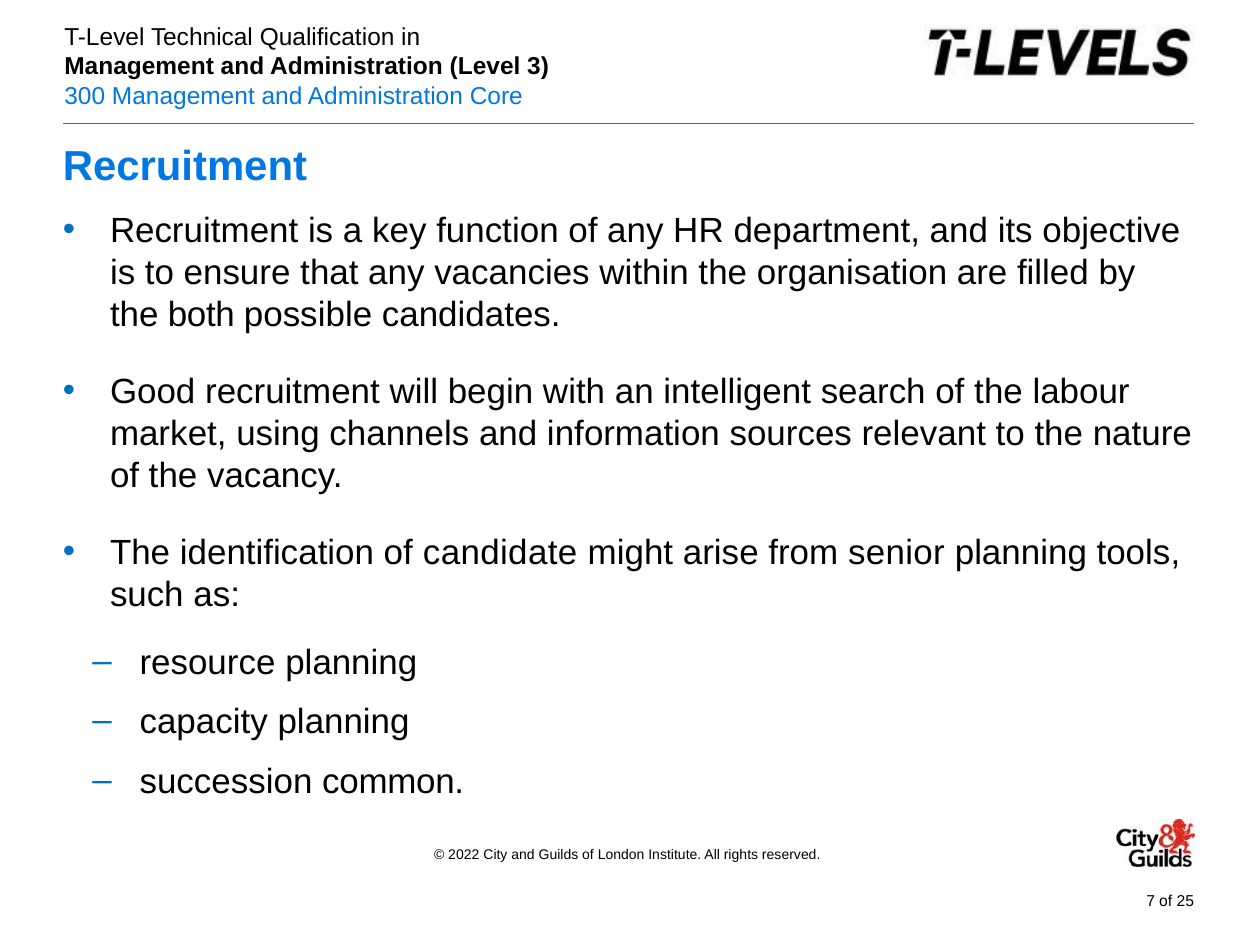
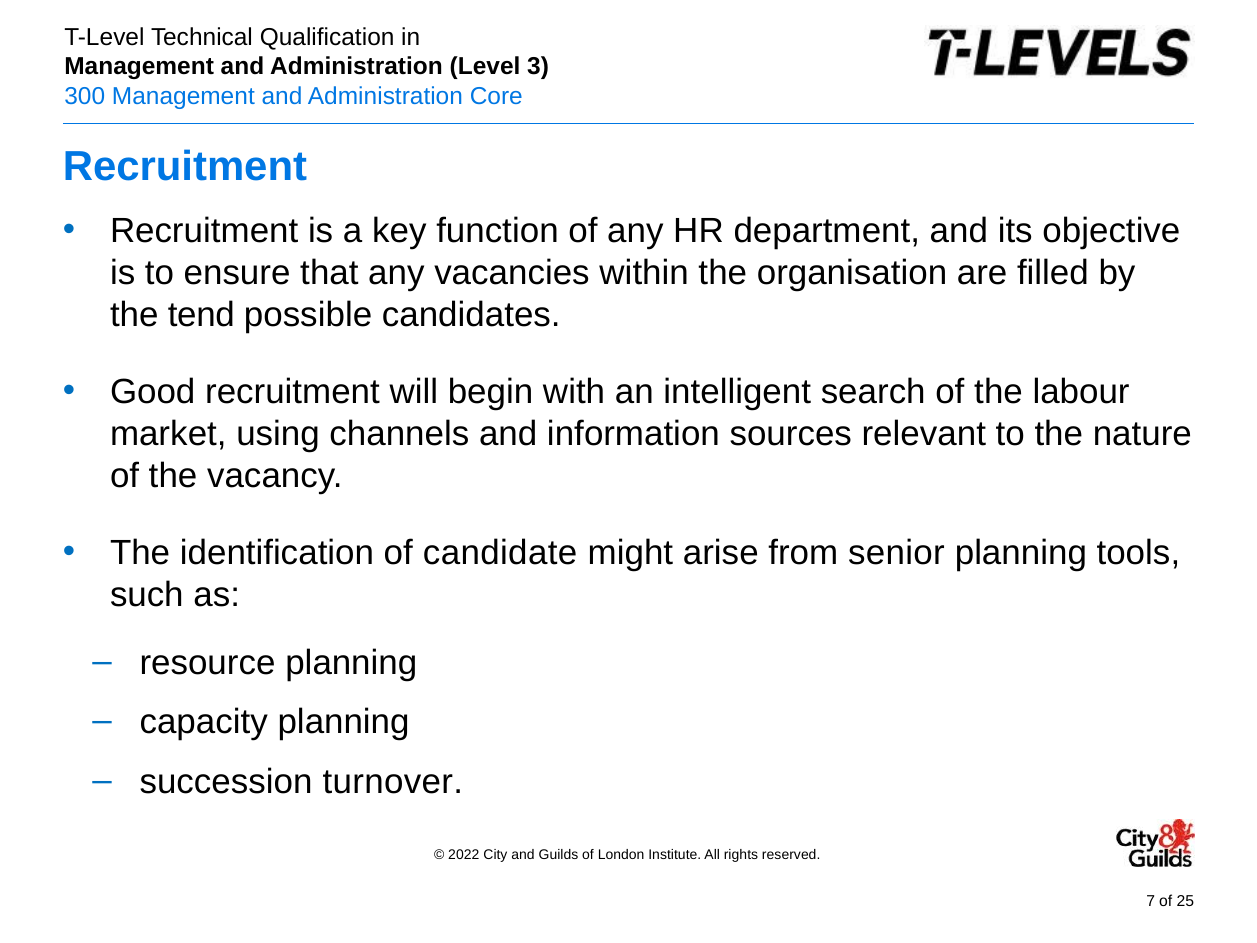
both: both -> tend
common: common -> turnover
